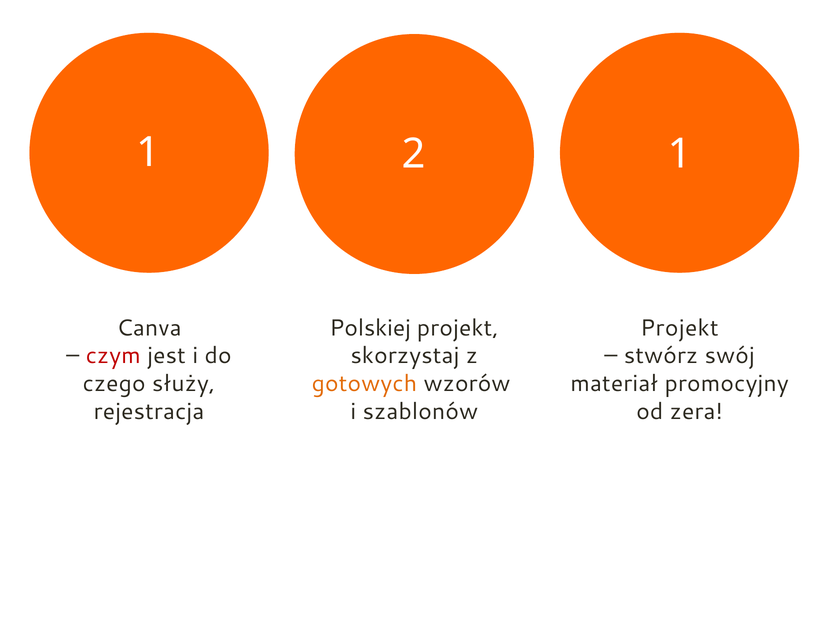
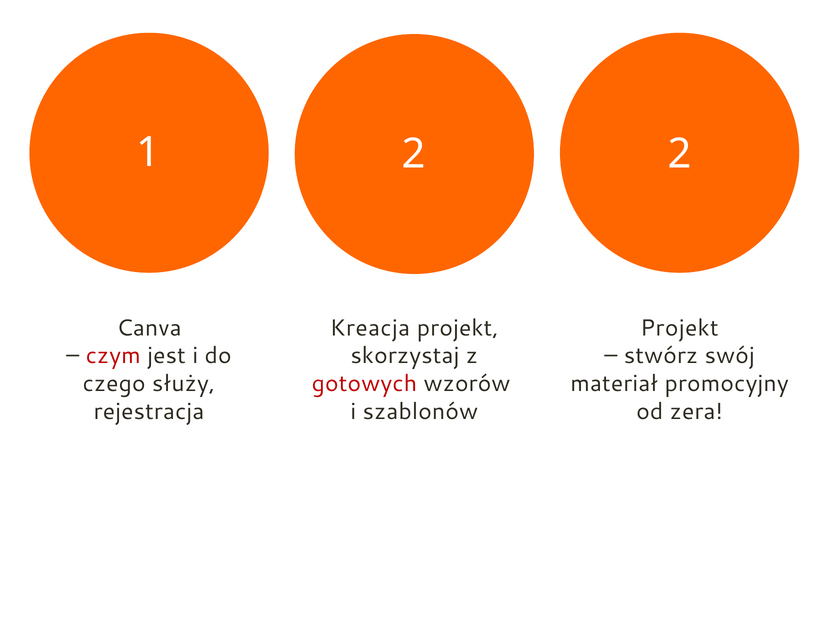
2 1: 1 -> 2
Polskiej: Polskiej -> Kreacja
gotowych colour: orange -> red
